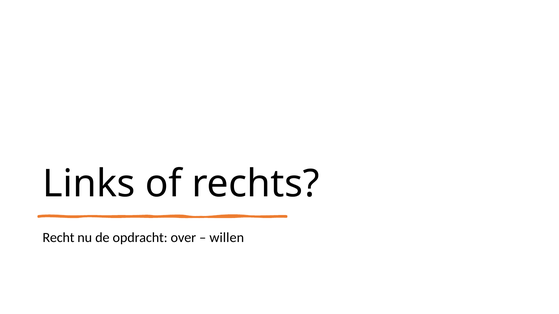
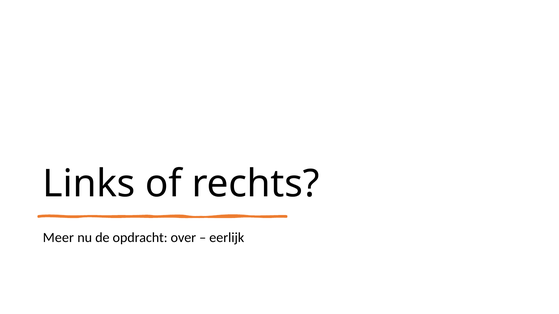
Recht: Recht -> Meer
willen: willen -> eerlijk
